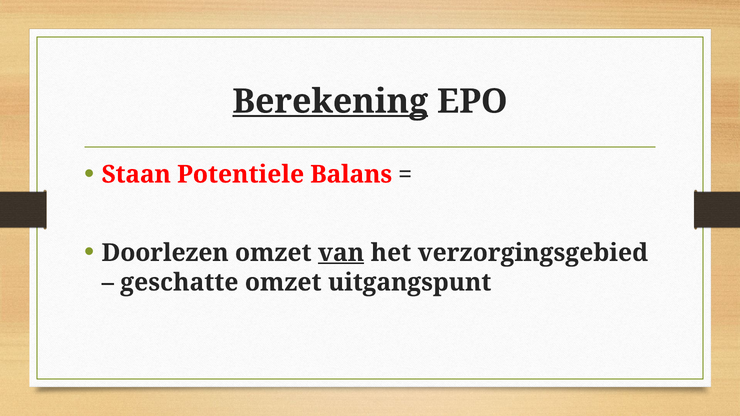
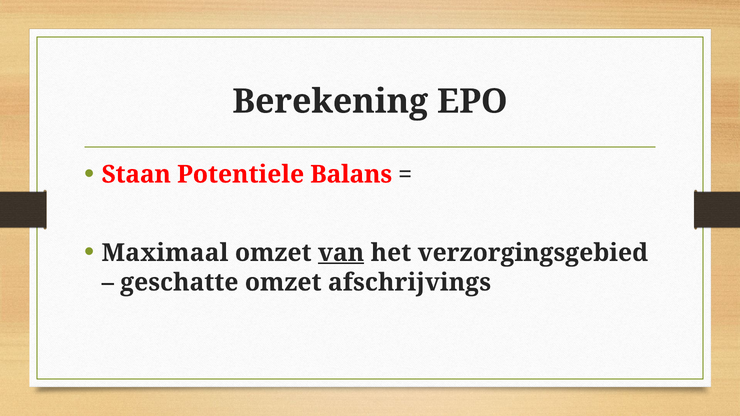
Berekening underline: present -> none
Doorlezen: Doorlezen -> Maximaal
uitgangspunt: uitgangspunt -> afschrijvings
